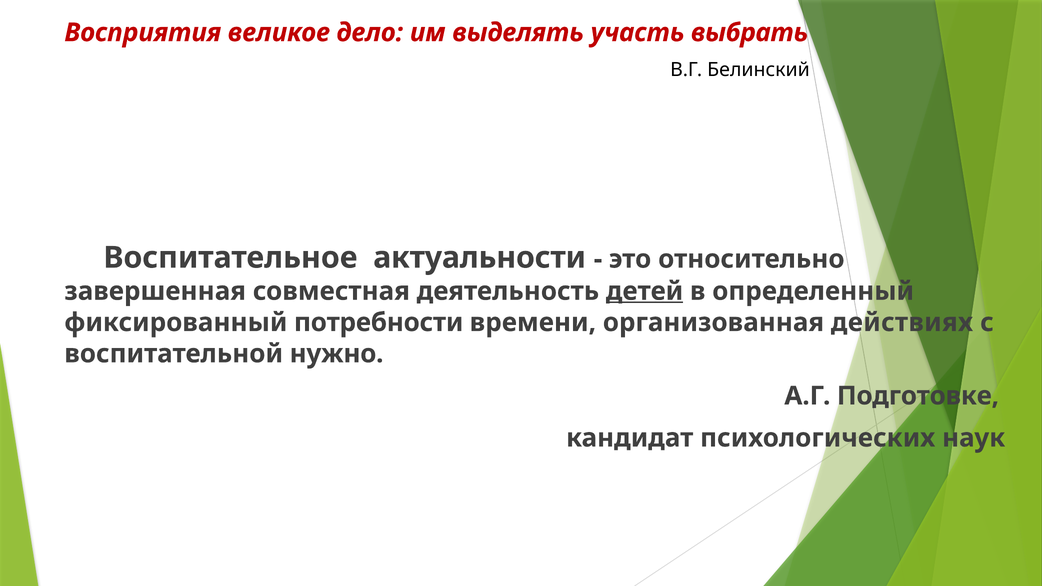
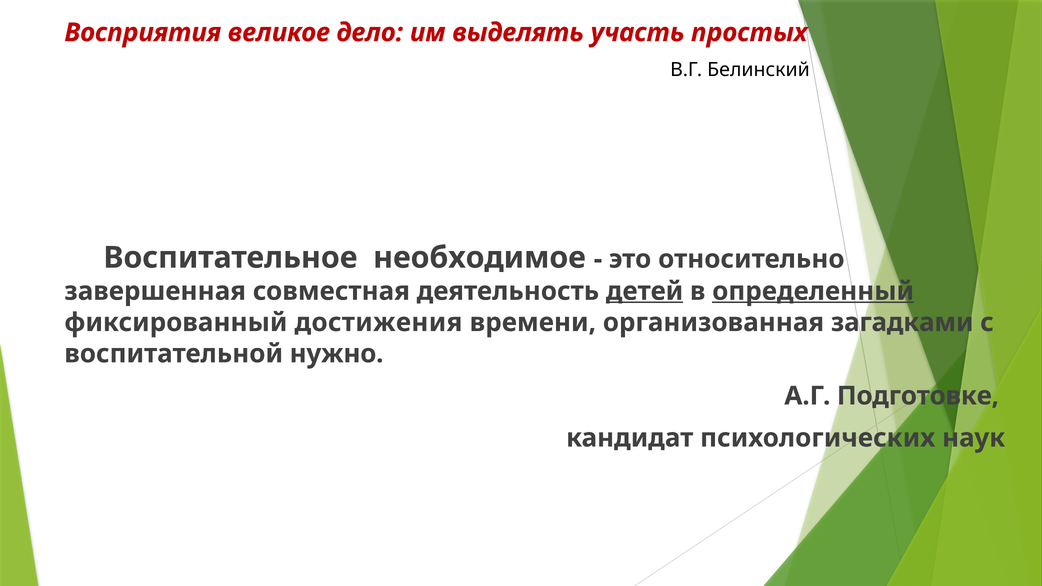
выбрать: выбрать -> простых
актуальности: актуальности -> необходимое
определенный underline: none -> present
потребности: потребности -> достижения
действиях: действиях -> загадками
